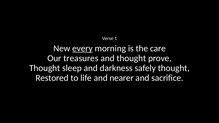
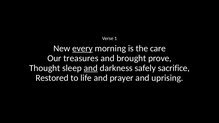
and thought: thought -> brought
and at (91, 68) underline: none -> present
safely thought: thought -> sacrifice
nearer: nearer -> prayer
sacrifice: sacrifice -> uprising
